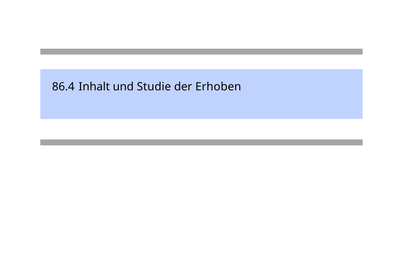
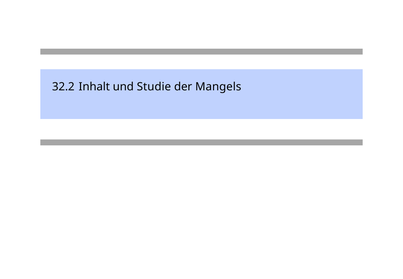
86.4: 86.4 -> 32.2
Erhoben: Erhoben -> Mangels
